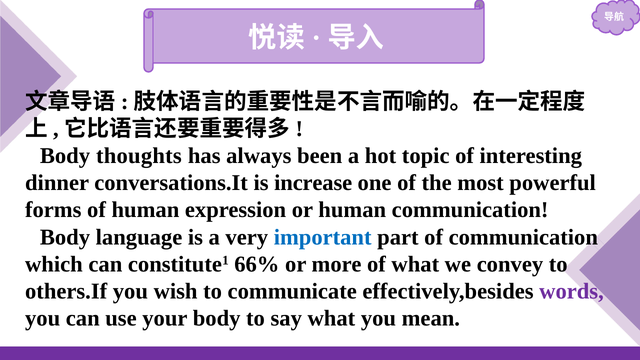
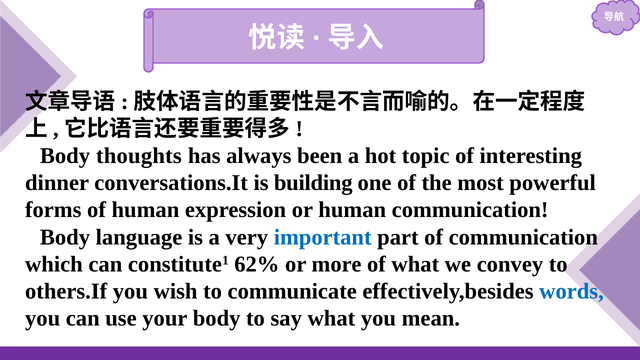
increase: increase -> building
66%: 66% -> 62%
words colour: purple -> blue
